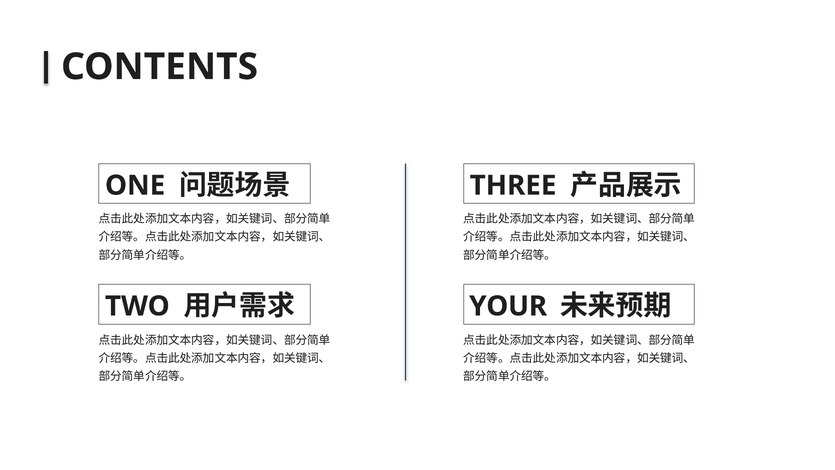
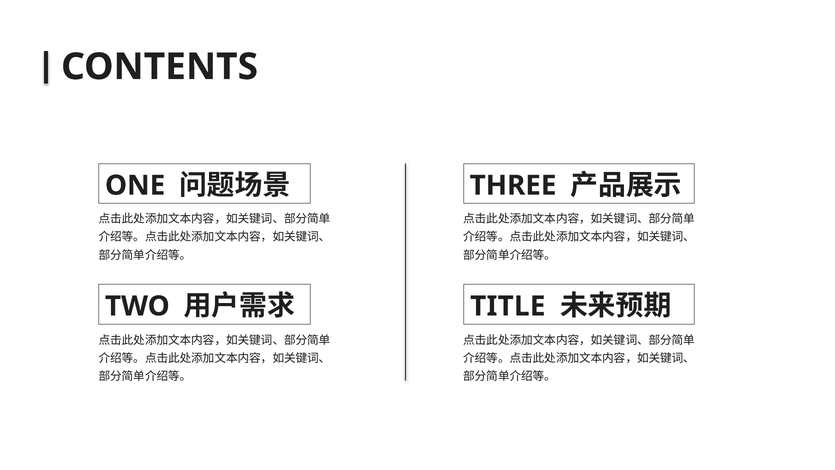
YOUR: YOUR -> TITLE
